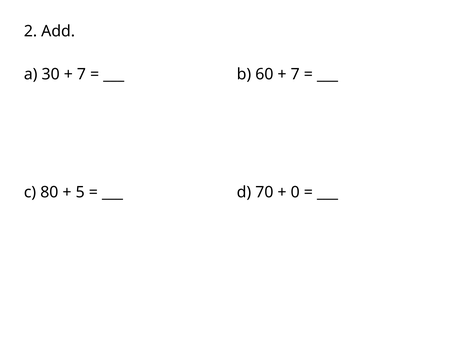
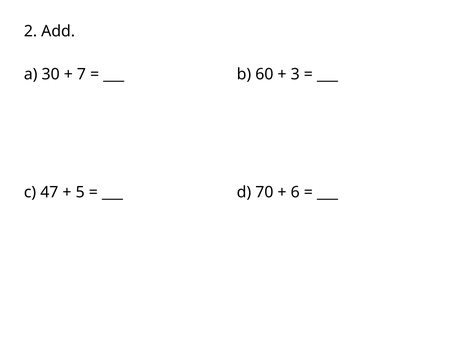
7 at (295, 74): 7 -> 3
80: 80 -> 47
0: 0 -> 6
